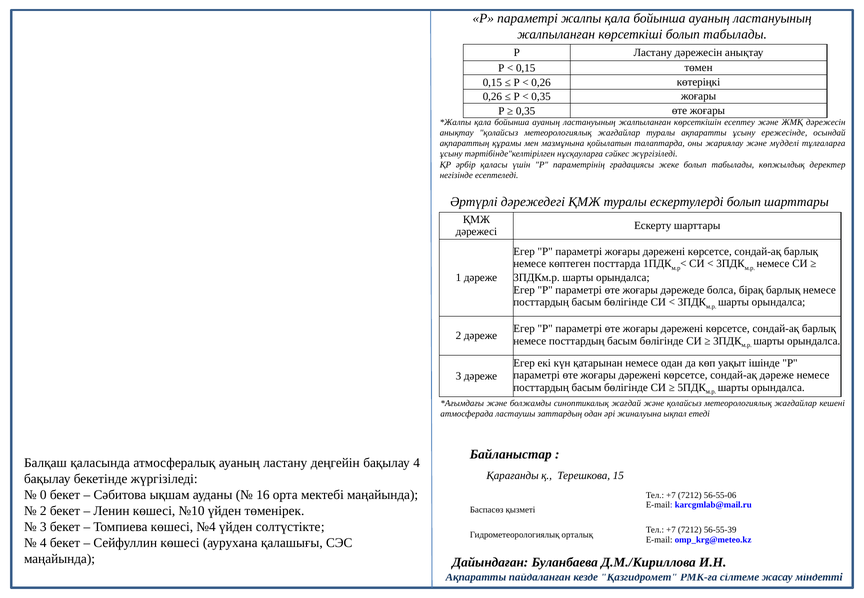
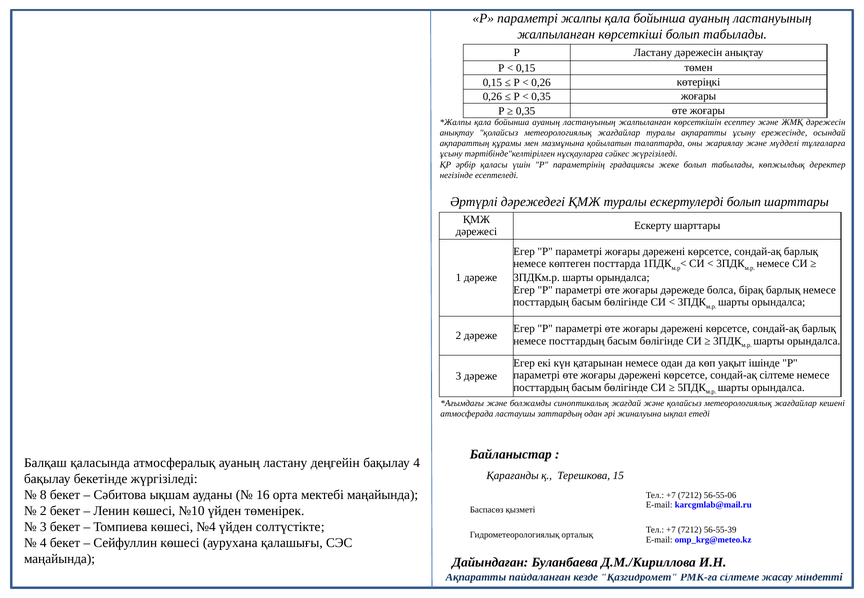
сондай-ақ дәреже: дәреже -> сілтеме
0: 0 -> 8
